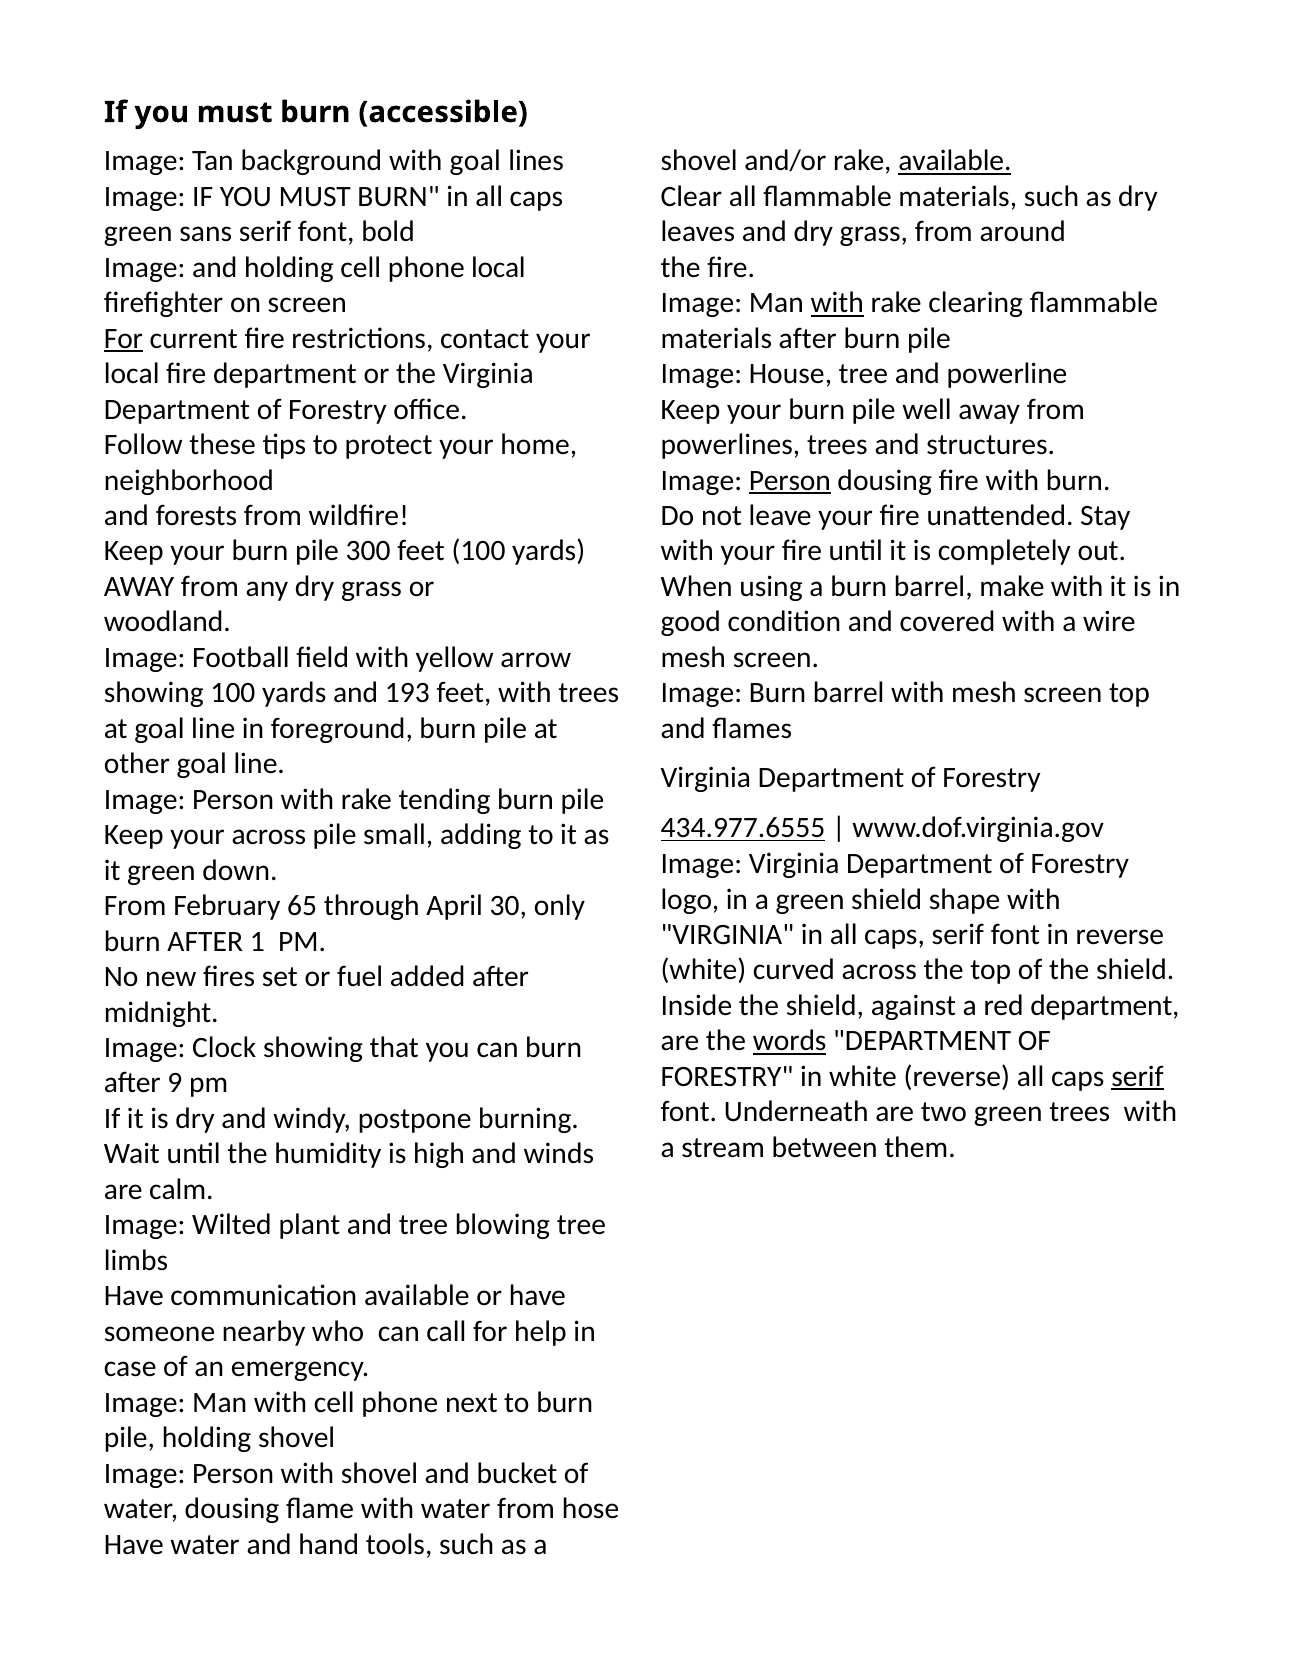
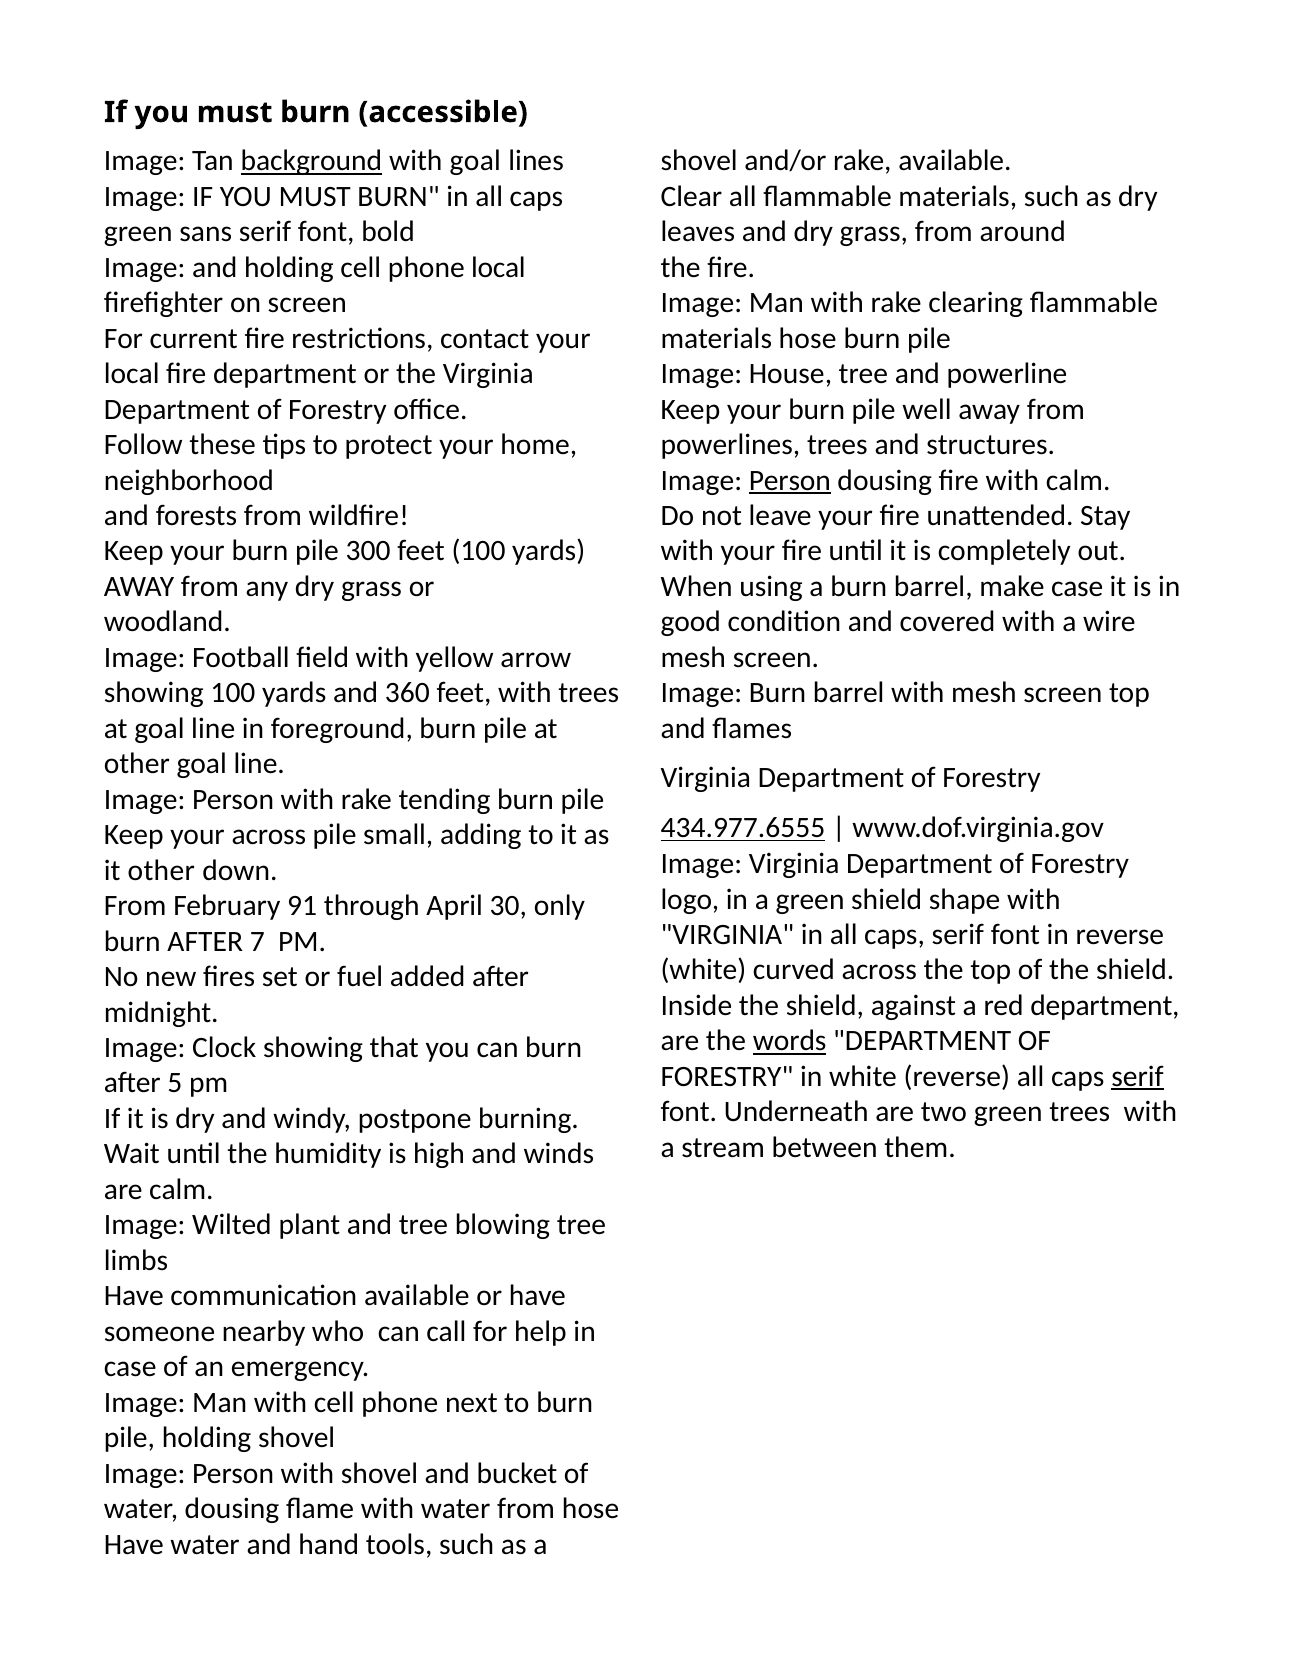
background underline: none -> present
available at (955, 161) underline: present -> none
with at (837, 303) underline: present -> none
For at (123, 338) underline: present -> none
materials after: after -> hose
with burn: burn -> calm
make with: with -> case
193: 193 -> 360
it green: green -> other
65: 65 -> 91
1: 1 -> 7
9: 9 -> 5
